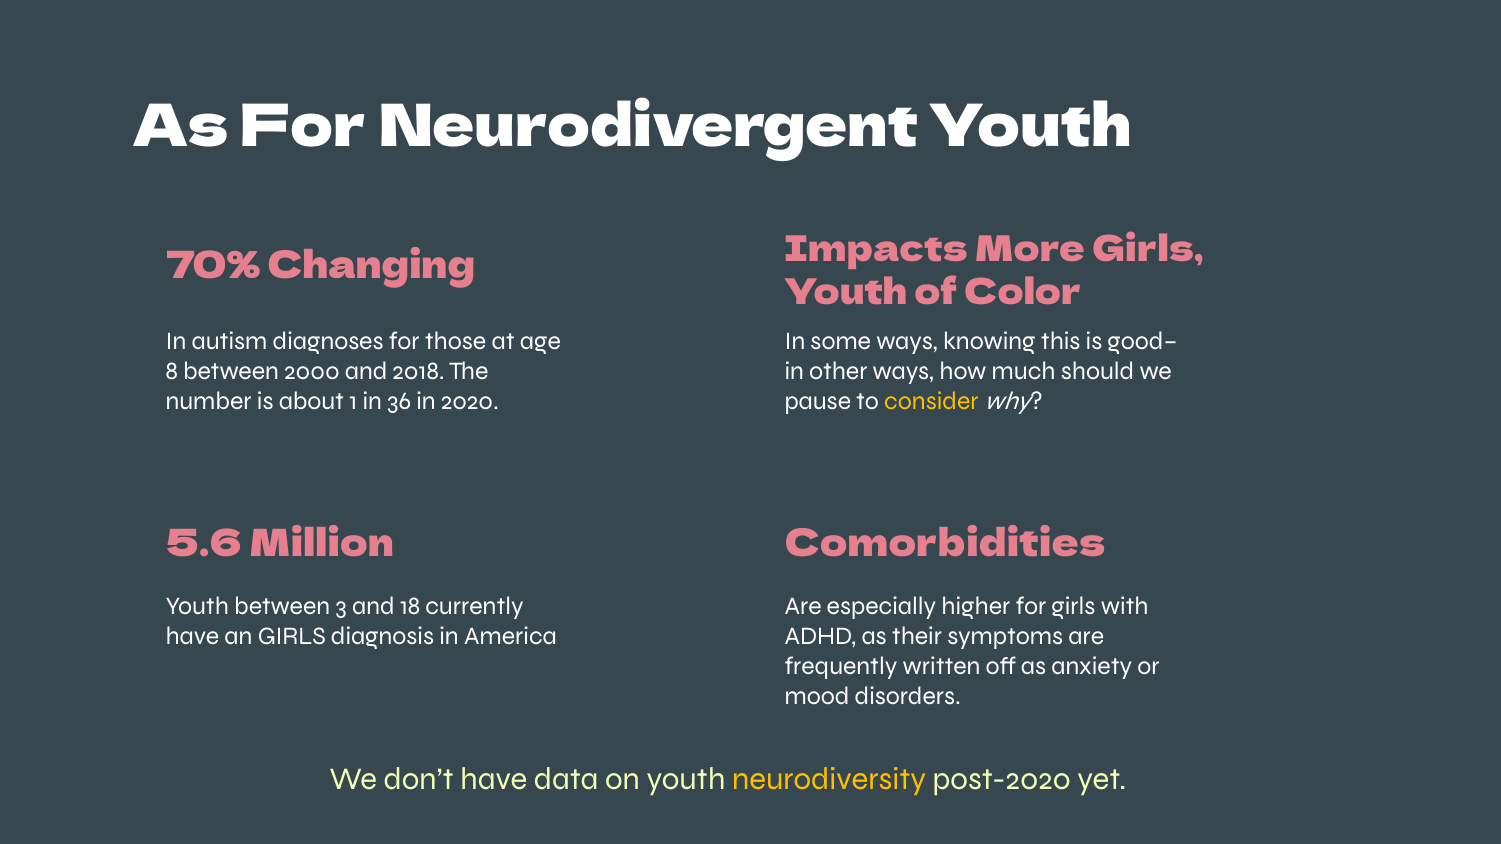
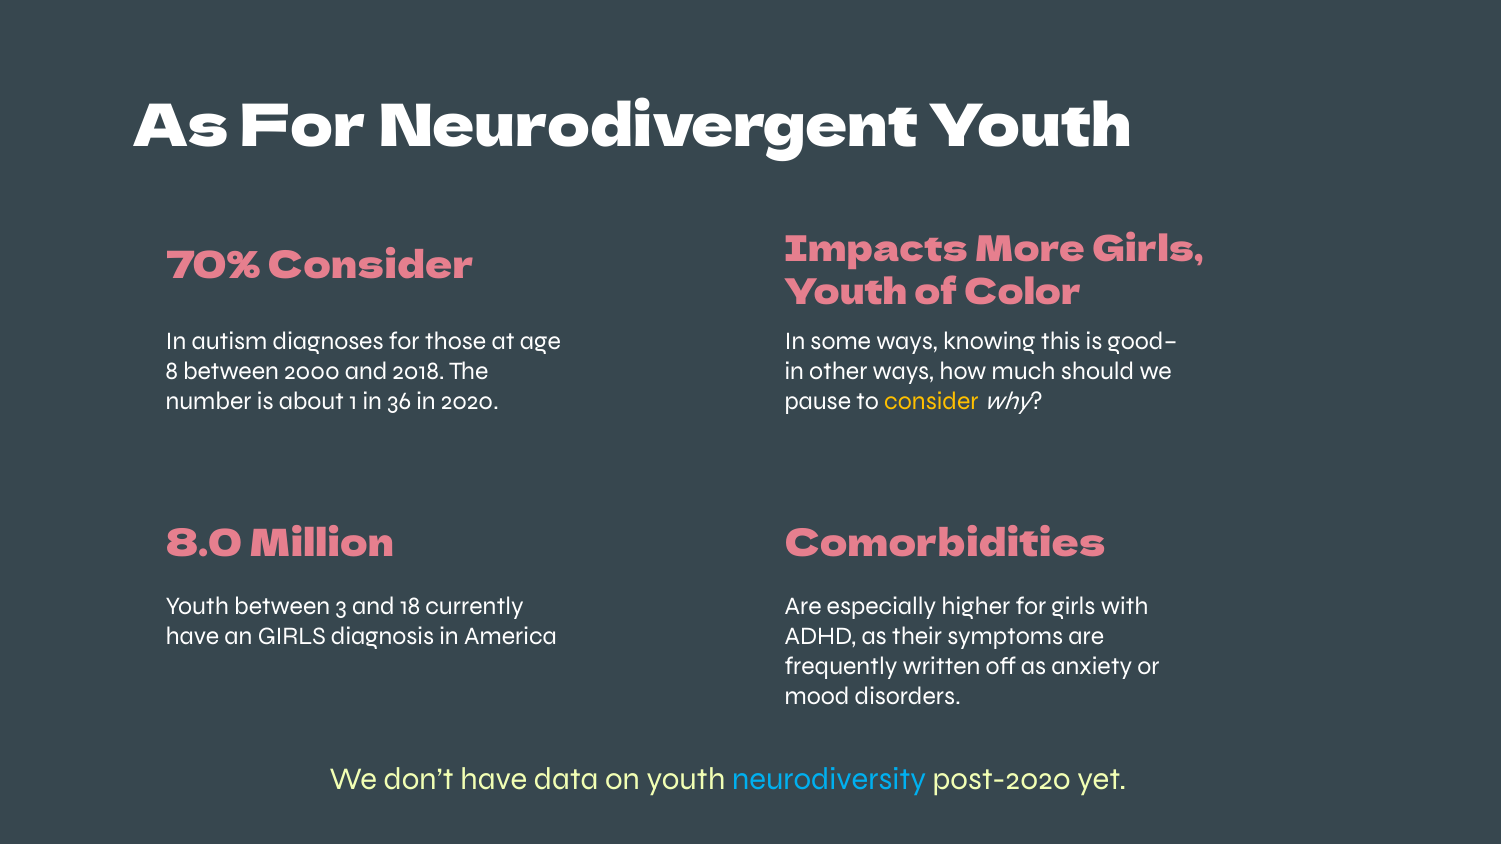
70% Changing: Changing -> Consider
5.6: 5.6 -> 8.0
neurodiversity colour: yellow -> light blue
